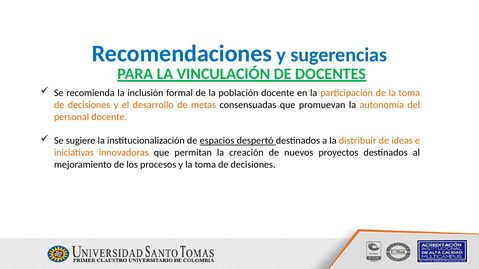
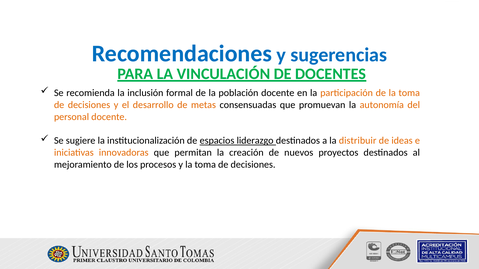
despertó: despertó -> liderazgo
